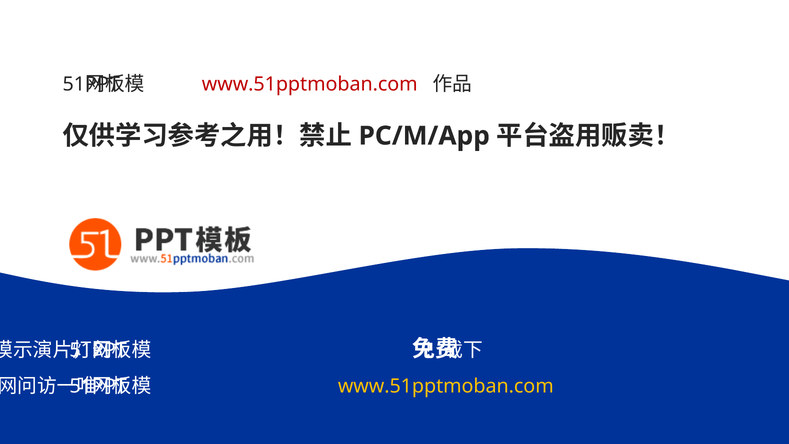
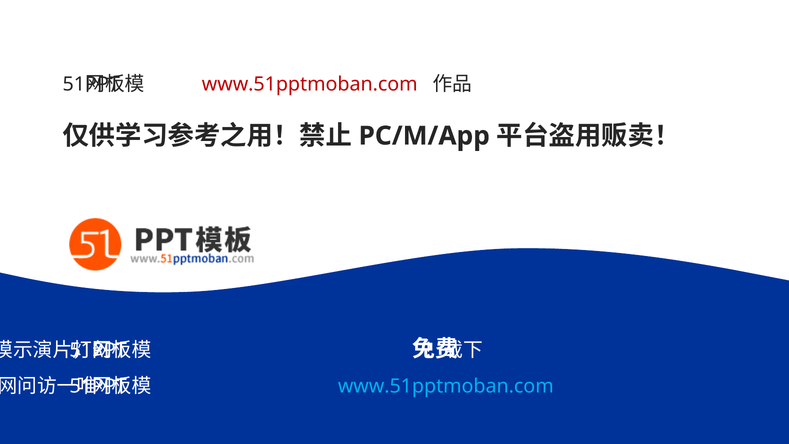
www.51pptmoban.com at (446, 386) colour: yellow -> light blue
